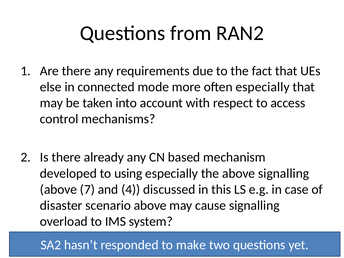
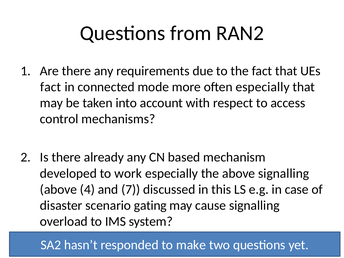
else at (51, 87): else -> fact
using: using -> work
7: 7 -> 4
4: 4 -> 7
scenario above: above -> gating
